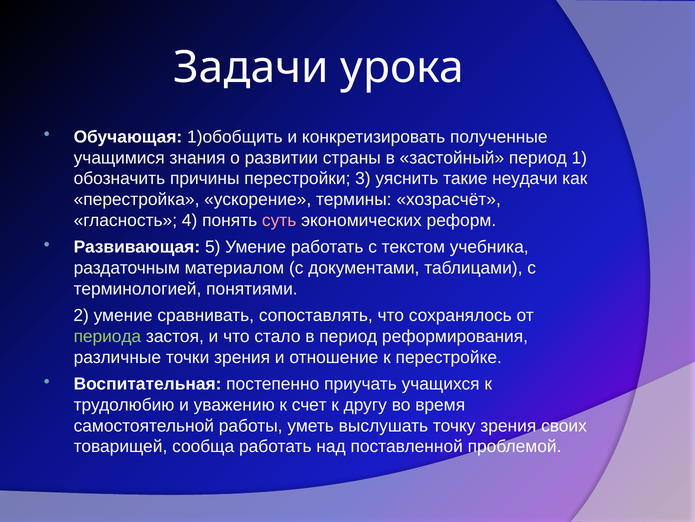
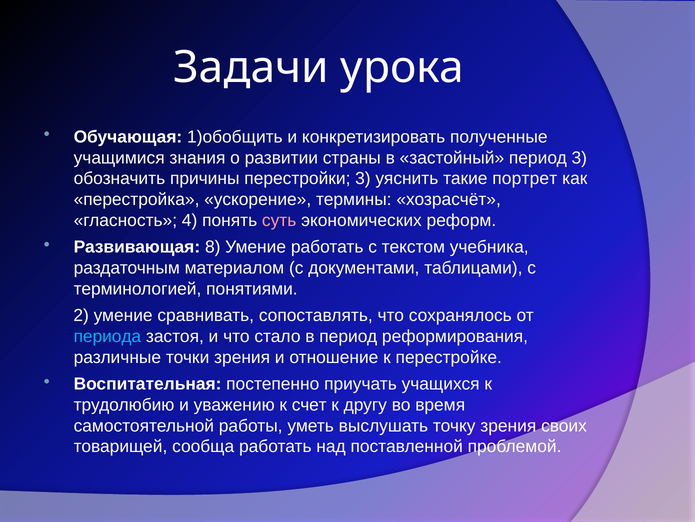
период 1: 1 -> 3
неудачи: неудачи -> портрет
5: 5 -> 8
периода colour: light green -> light blue
